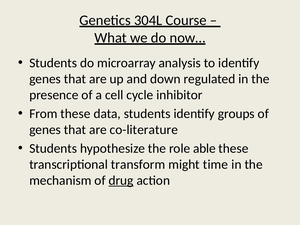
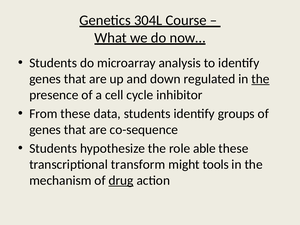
the at (261, 79) underline: none -> present
co-literature: co-literature -> co-sequence
time: time -> tools
